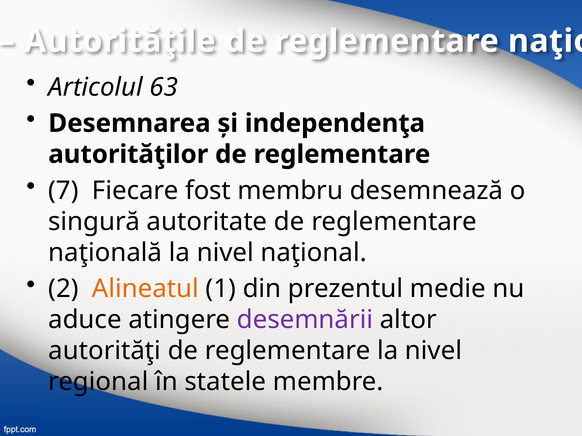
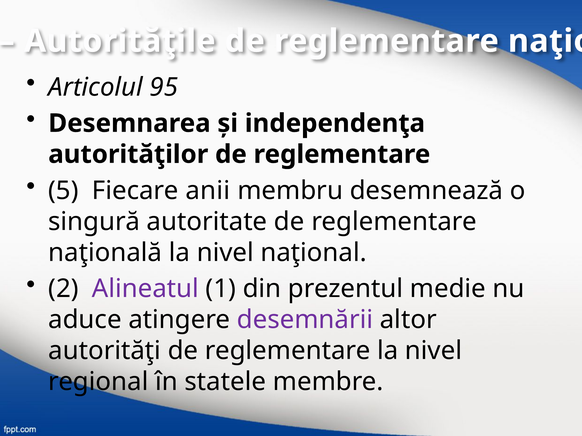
63: 63 -> 95
7: 7 -> 5
fost: fost -> anii
Alineatul colour: orange -> purple
